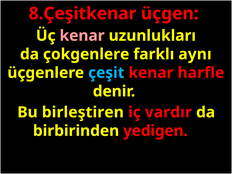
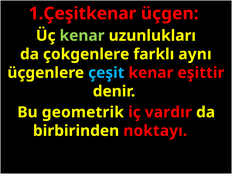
8.Çeşitkenar: 8.Çeşitkenar -> 1.Çeşitkenar
kenar at (82, 36) colour: pink -> light green
harfle: harfle -> eşittir
birleştiren: birleştiren -> geometrik
yedigen: yedigen -> noktayı
